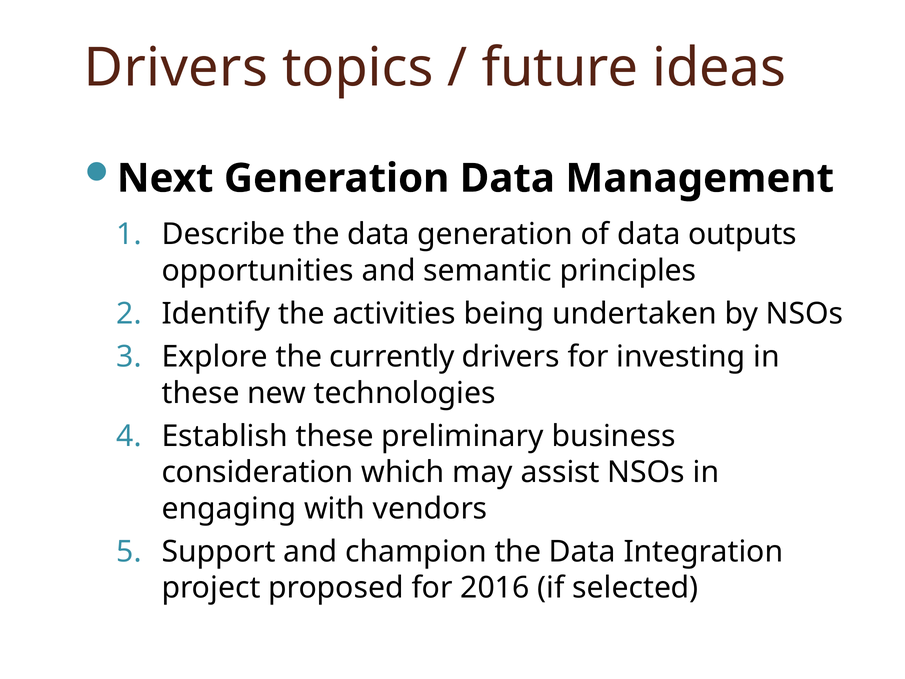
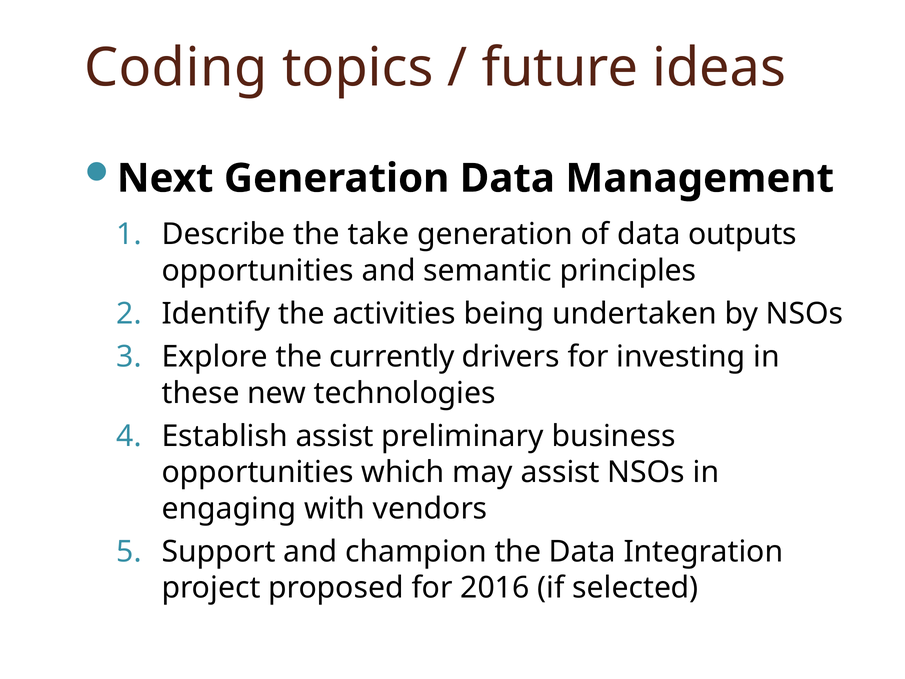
Drivers at (176, 68): Drivers -> Coding
Describe the data: data -> take
Establish these: these -> assist
consideration at (258, 472): consideration -> opportunities
